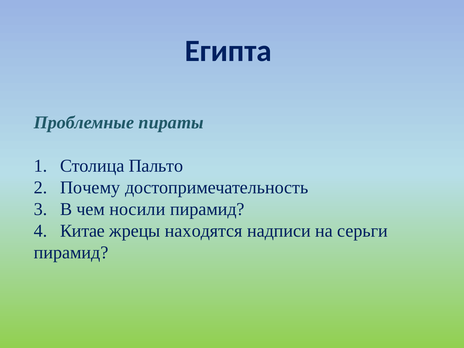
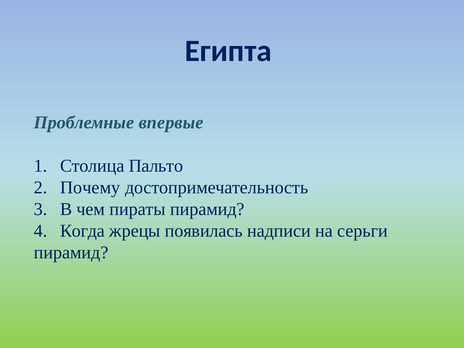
пираты: пираты -> впервые
носили: носили -> пираты
Китае: Китае -> Когда
находятся: находятся -> появилась
